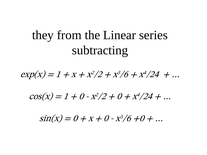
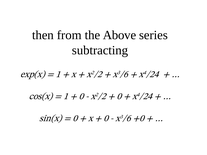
they: they -> then
Linear: Linear -> Above
